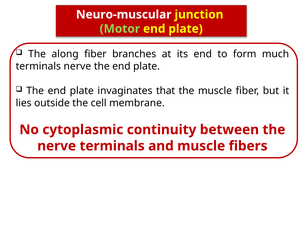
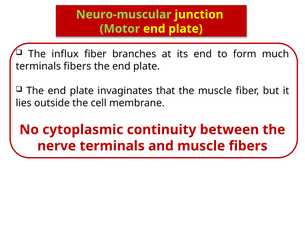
Neuro-muscular colour: white -> light green
along: along -> influx
terminals nerve: nerve -> fibers
